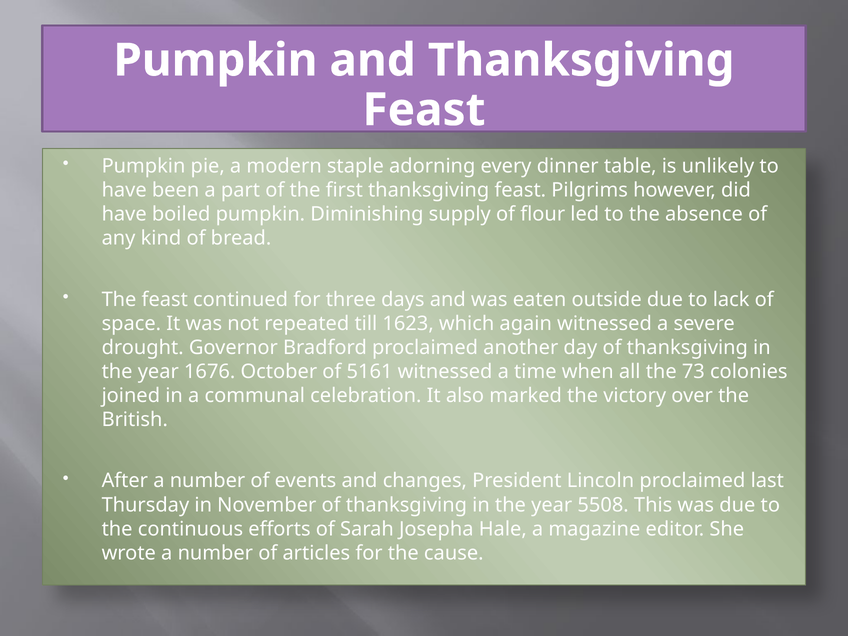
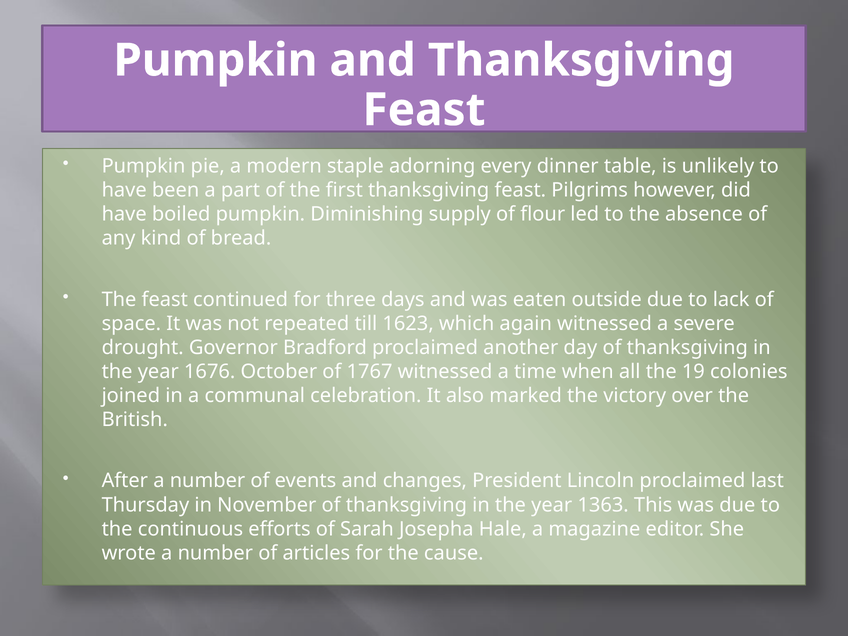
5161: 5161 -> 1767
73: 73 -> 19
5508: 5508 -> 1363
